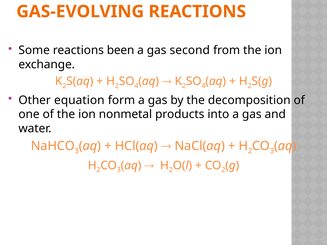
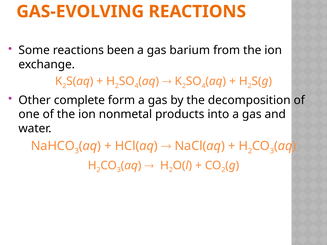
second: second -> barium
equation: equation -> complete
